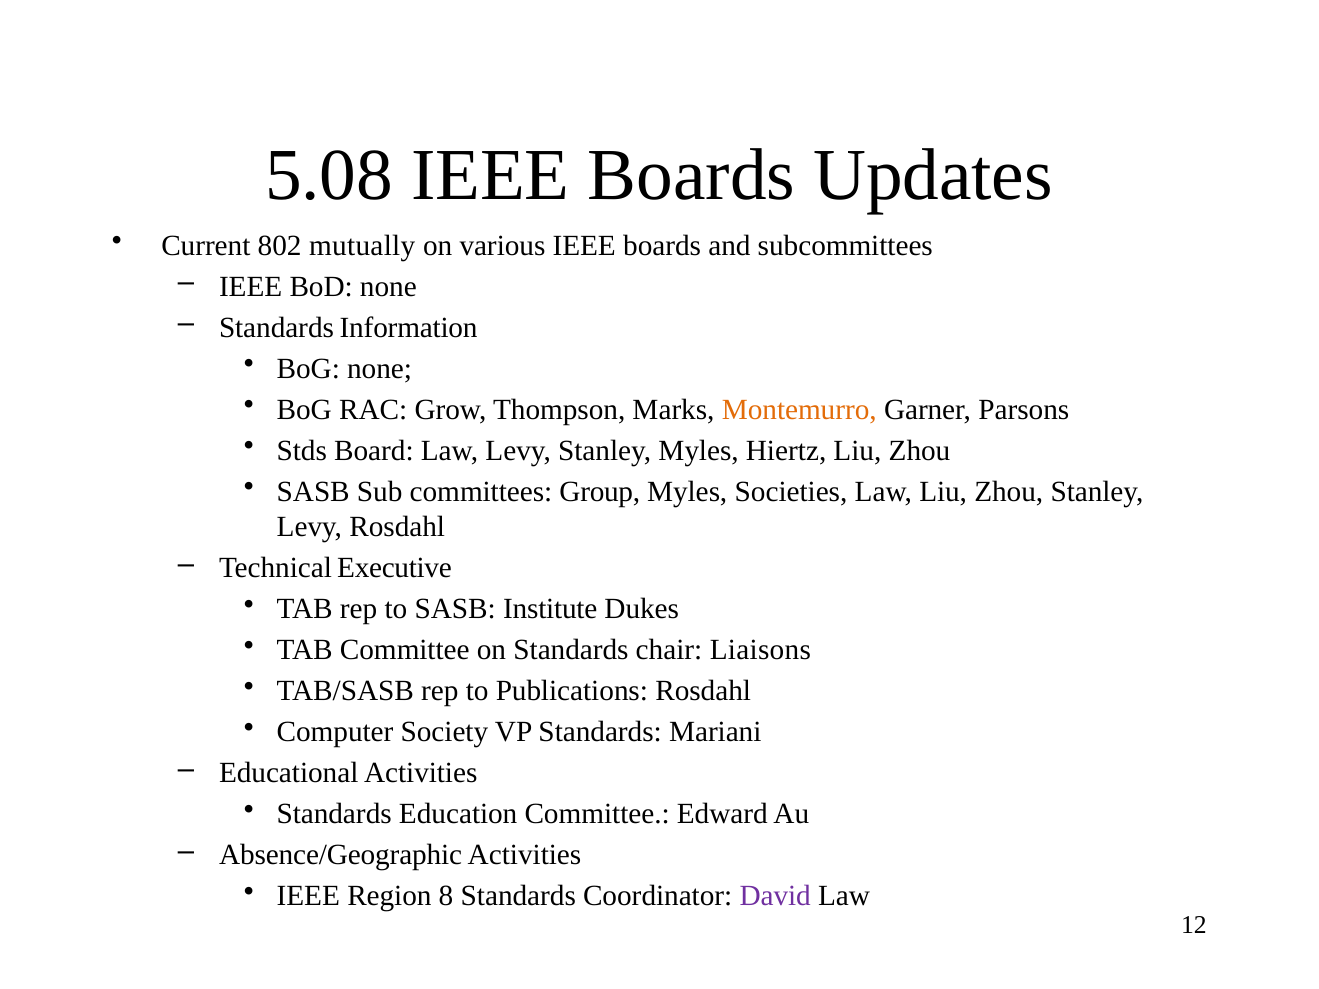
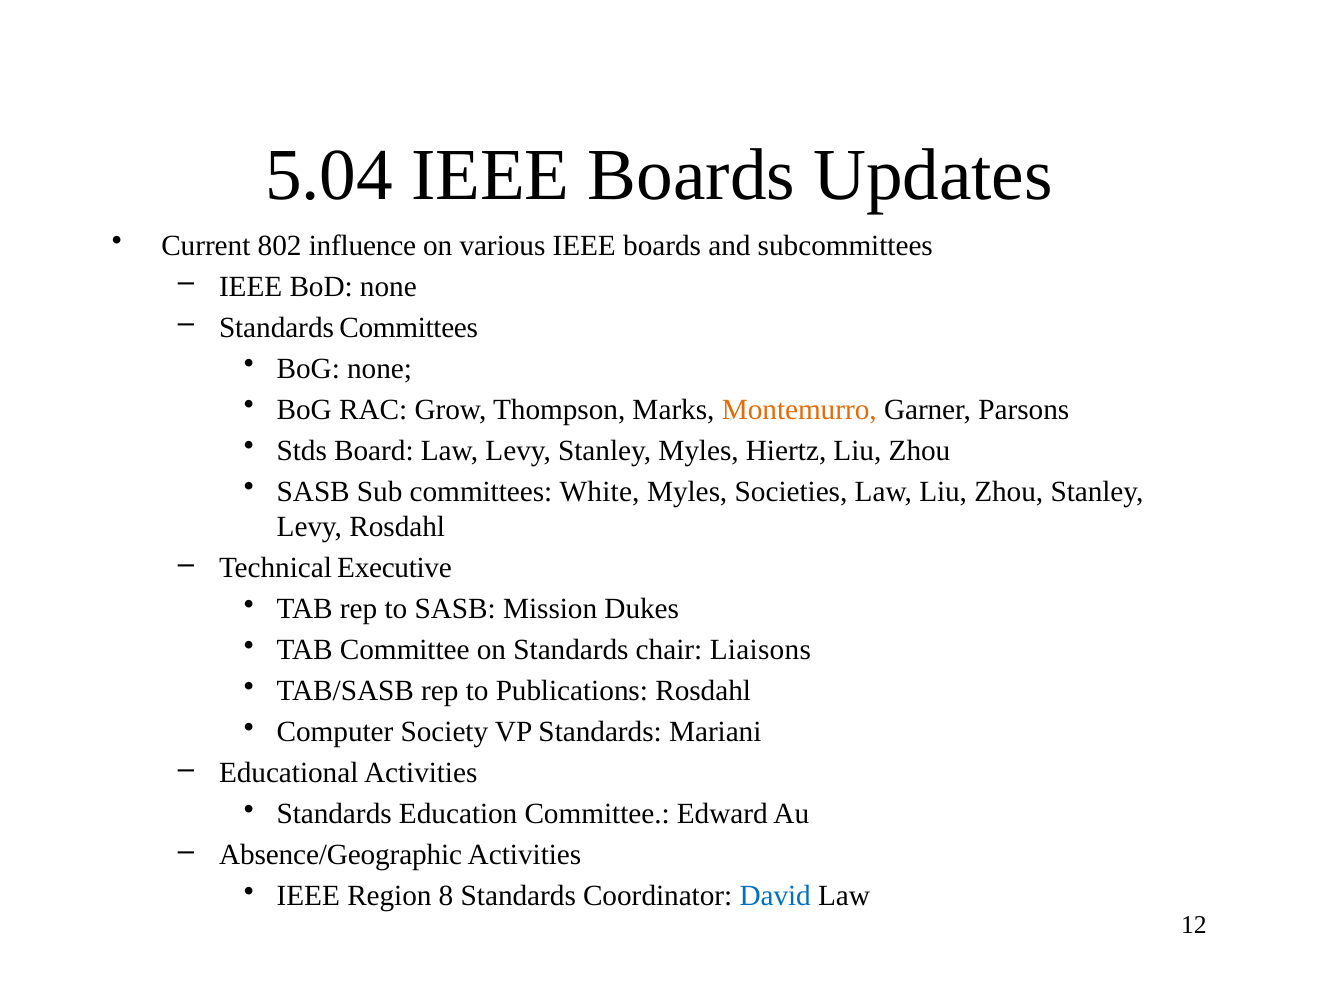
5.08: 5.08 -> 5.04
mutually: mutually -> influence
Standards Information: Information -> Committees
Group: Group -> White
Institute: Institute -> Mission
David colour: purple -> blue
